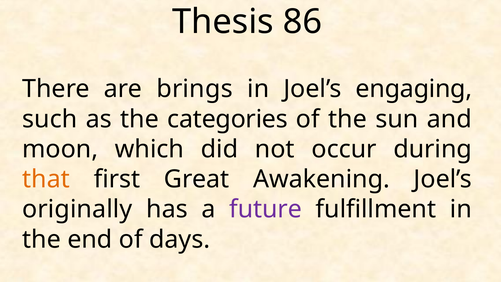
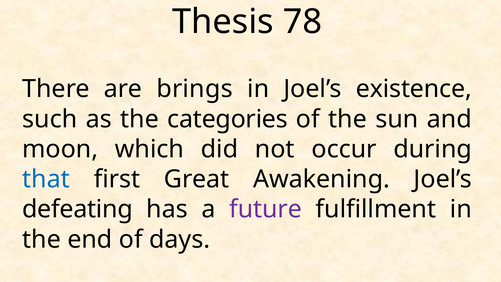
86: 86 -> 78
engaging: engaging -> existence
that colour: orange -> blue
originally: originally -> defeating
